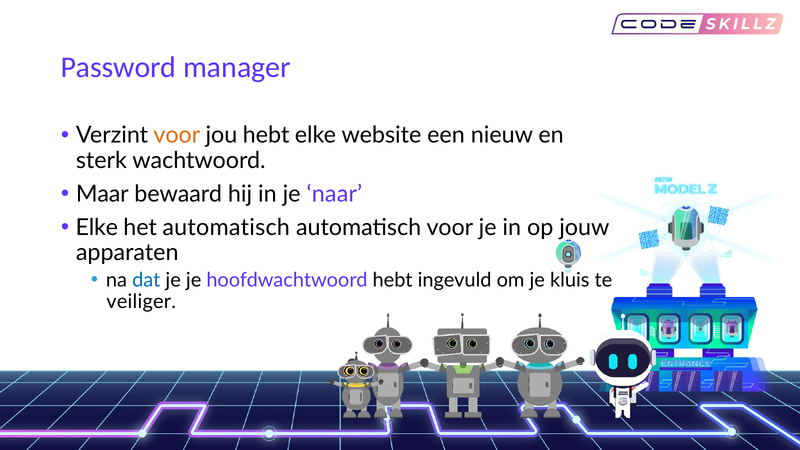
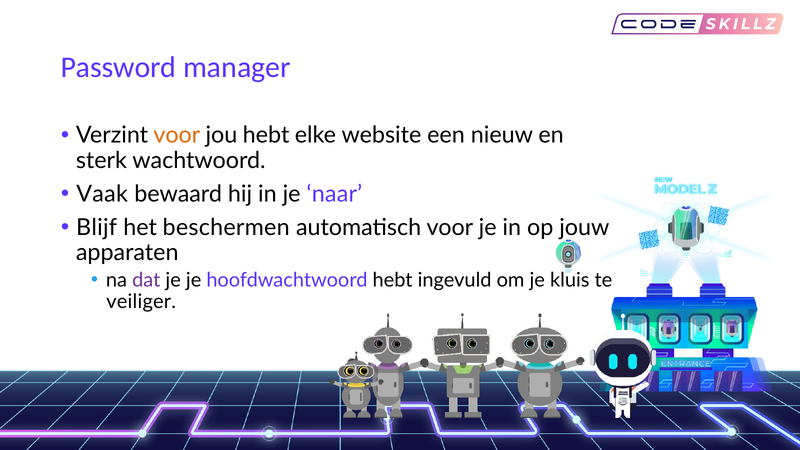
Maar: Maar -> Vaak
Elke at (97, 227): Elke -> Blijf
het automatisch: automatisch -> beschermen
dat colour: blue -> purple
